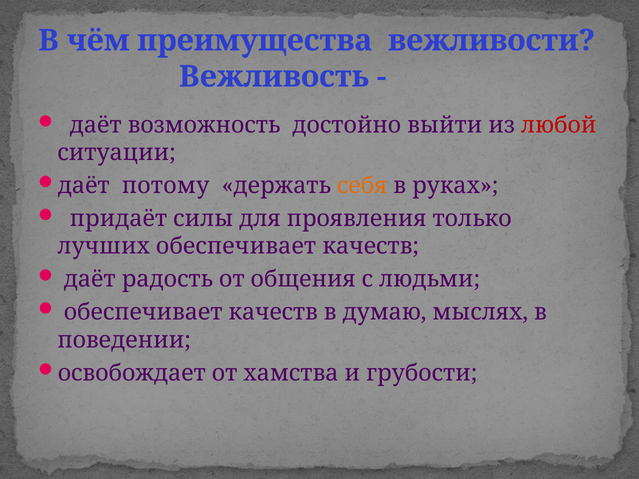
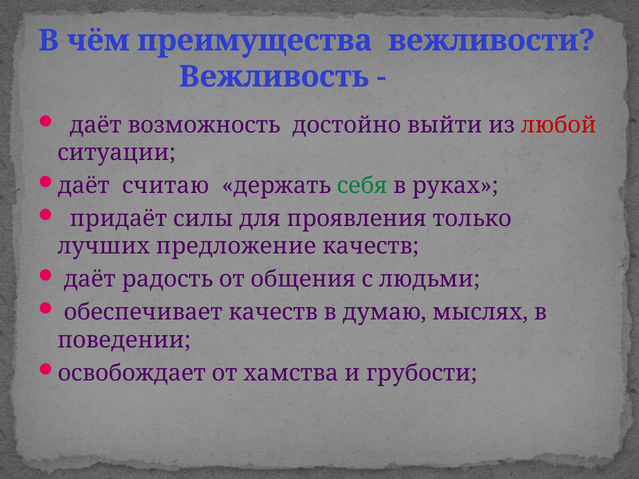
потому: потому -> считаю
себя colour: orange -> green
лучших обеспечивает: обеспечивает -> предложение
